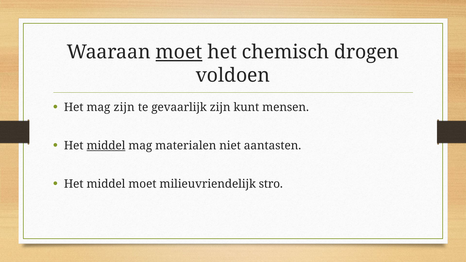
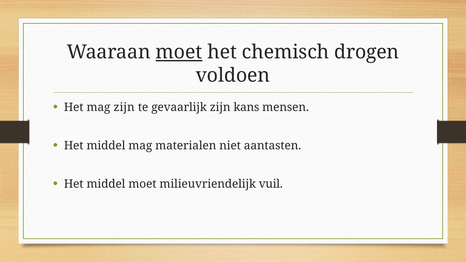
kunt: kunt -> kans
middel at (106, 146) underline: present -> none
stro: stro -> vuil
